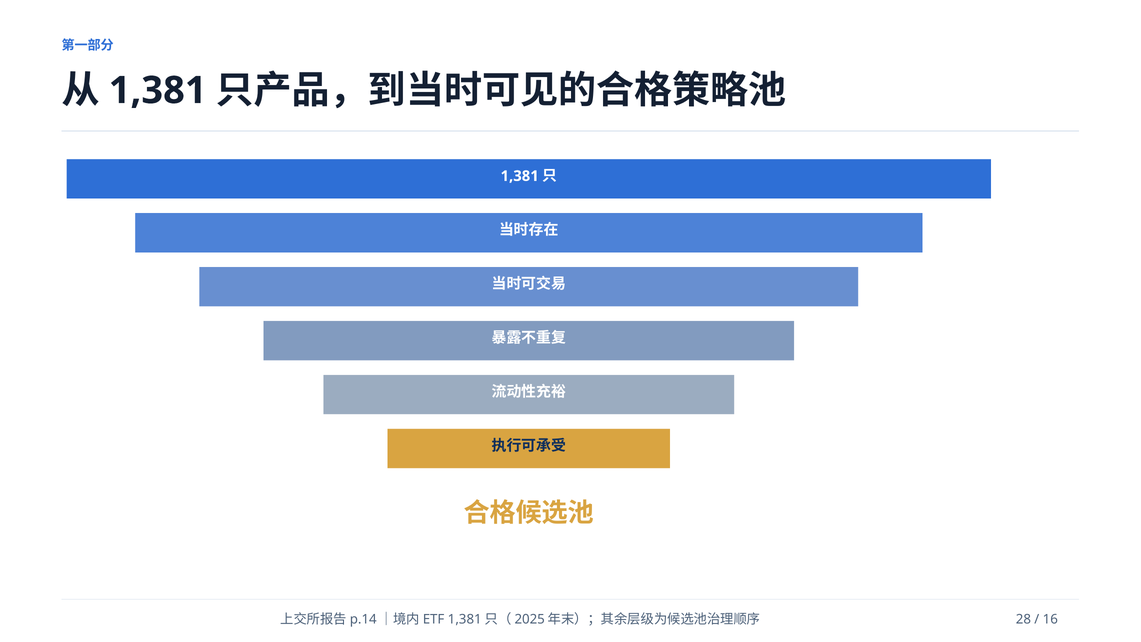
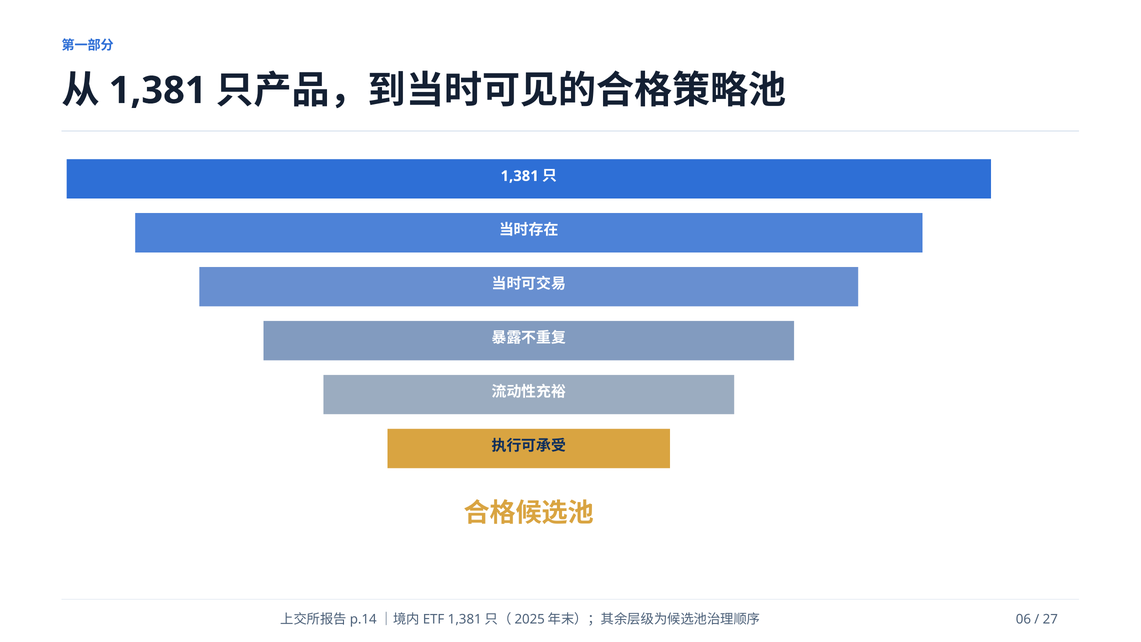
28: 28 -> 06
16: 16 -> 27
